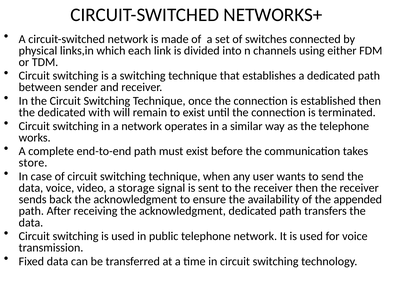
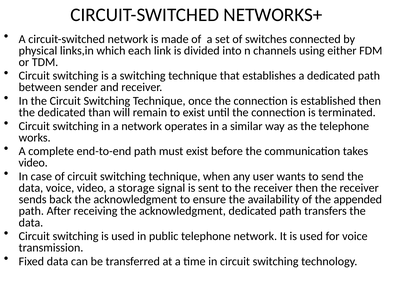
with: with -> than
store at (33, 163): store -> video
